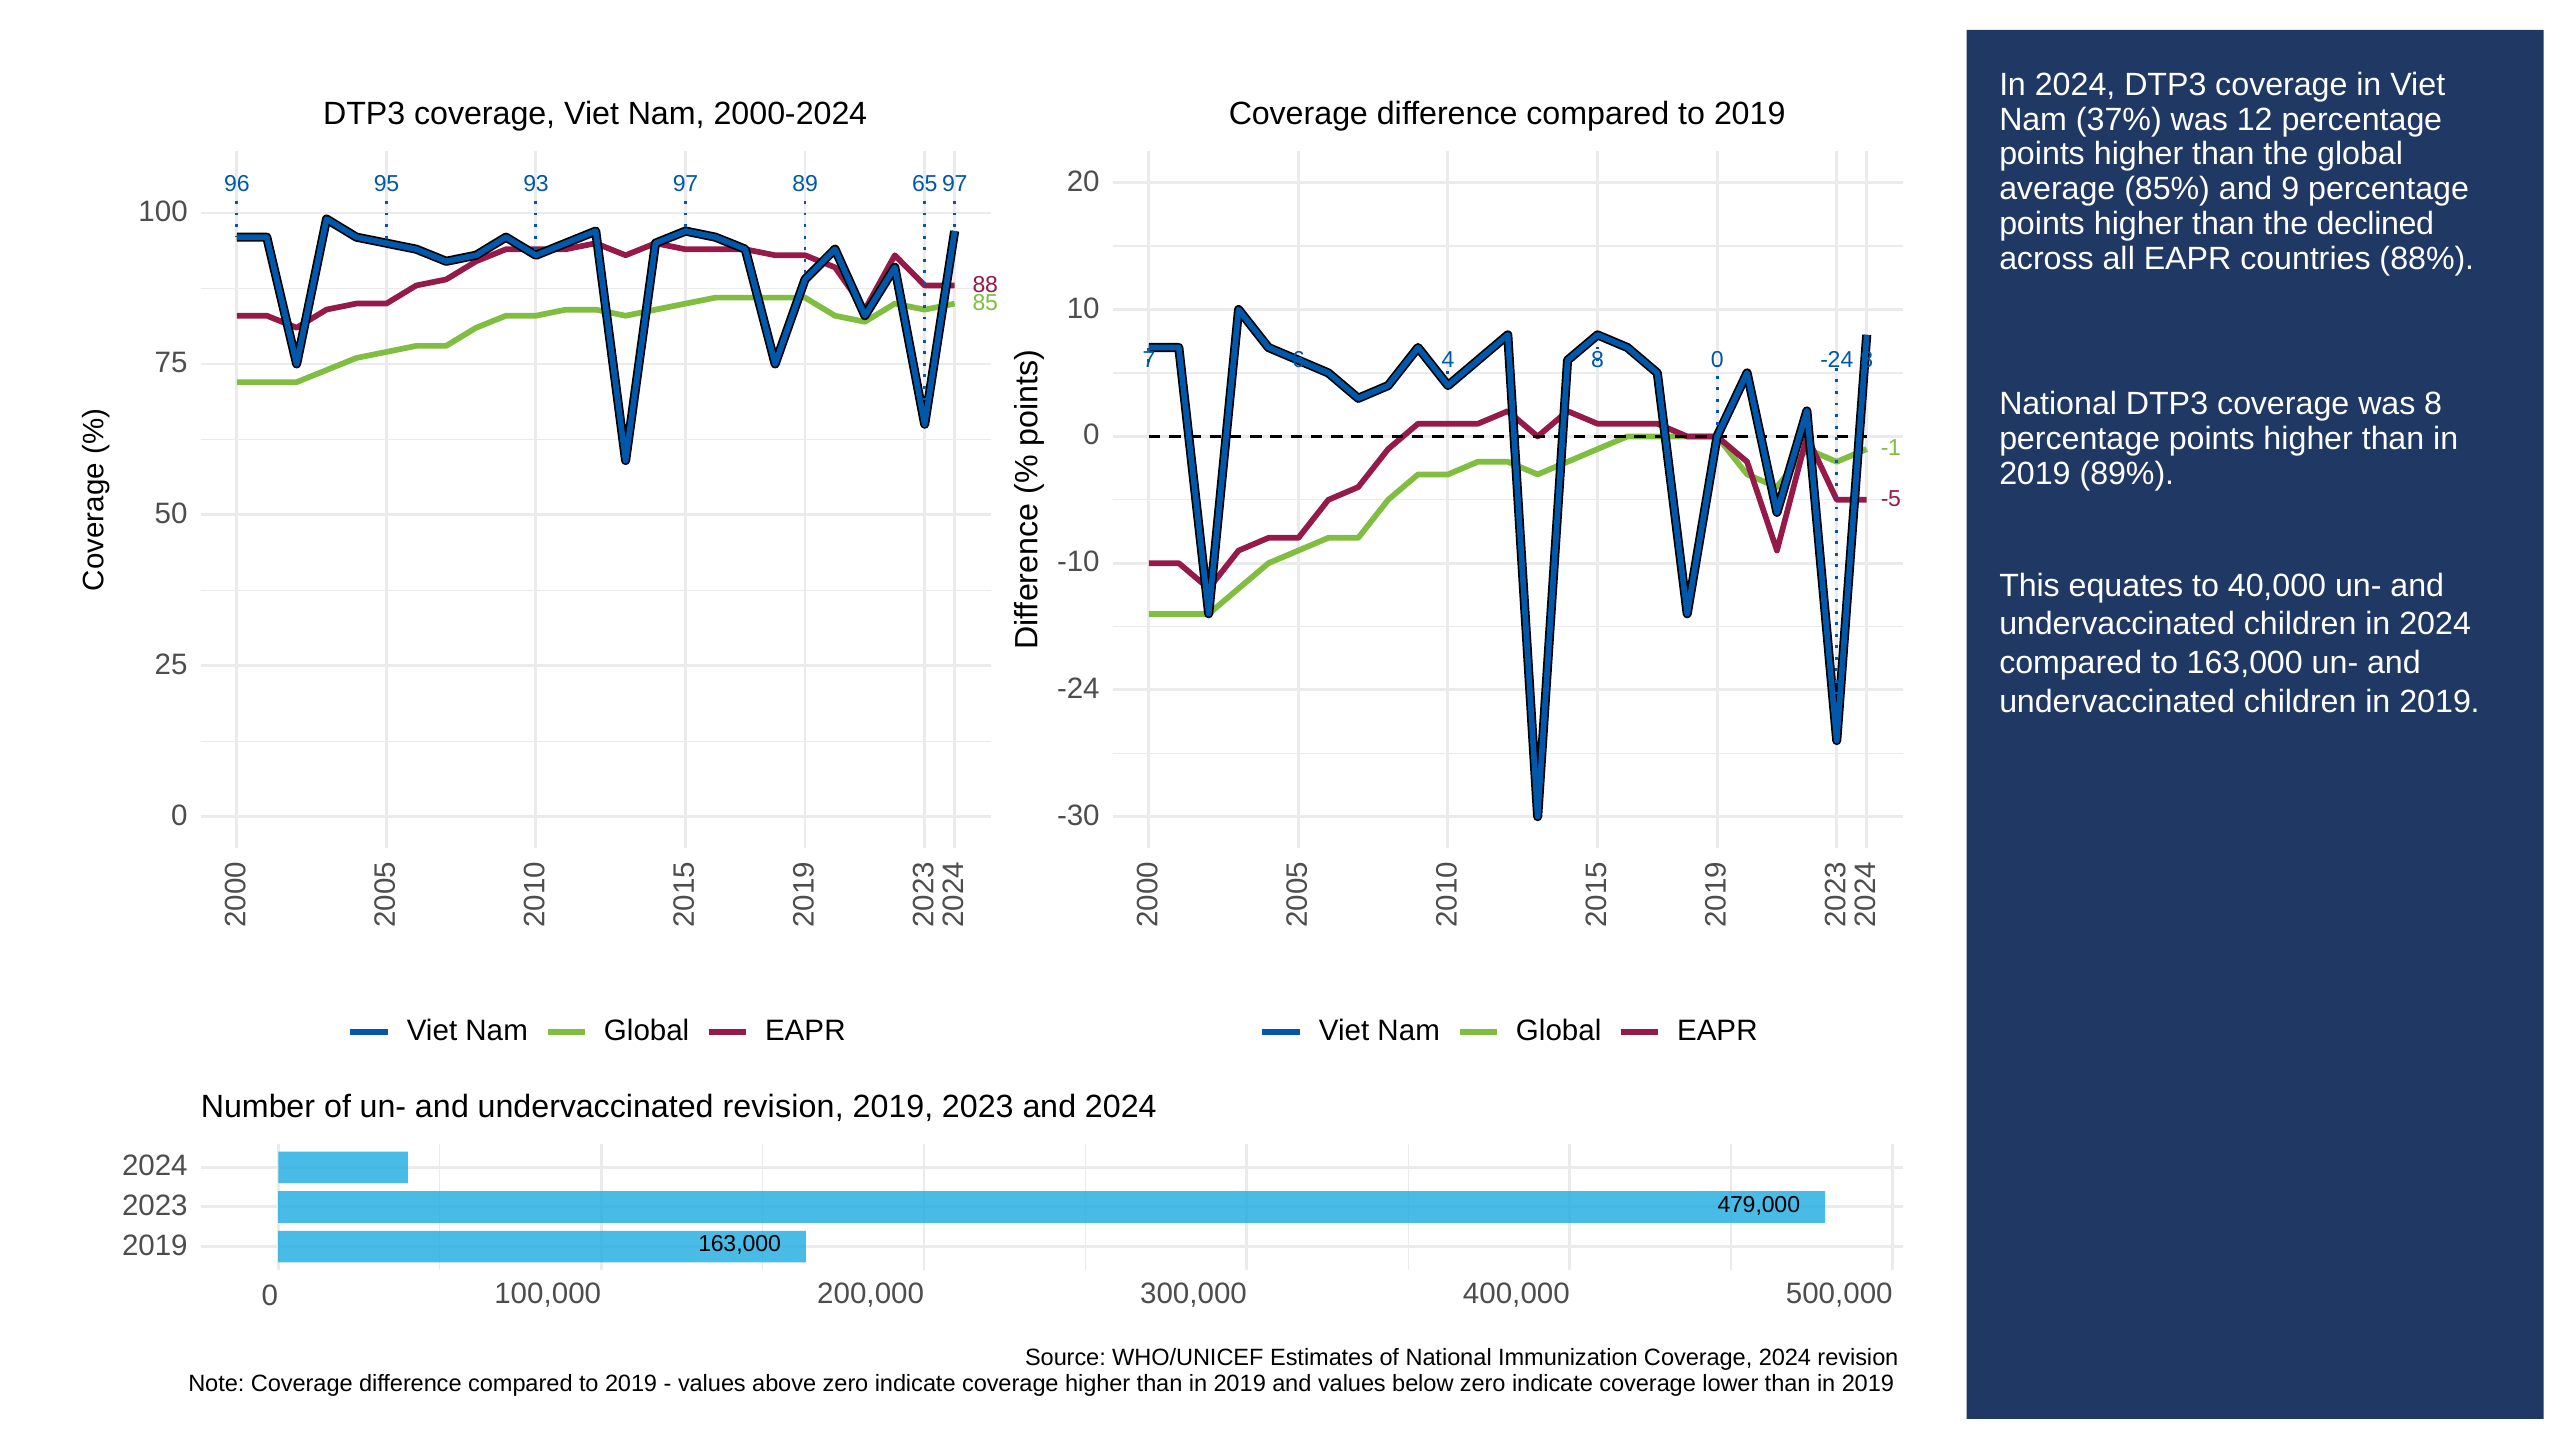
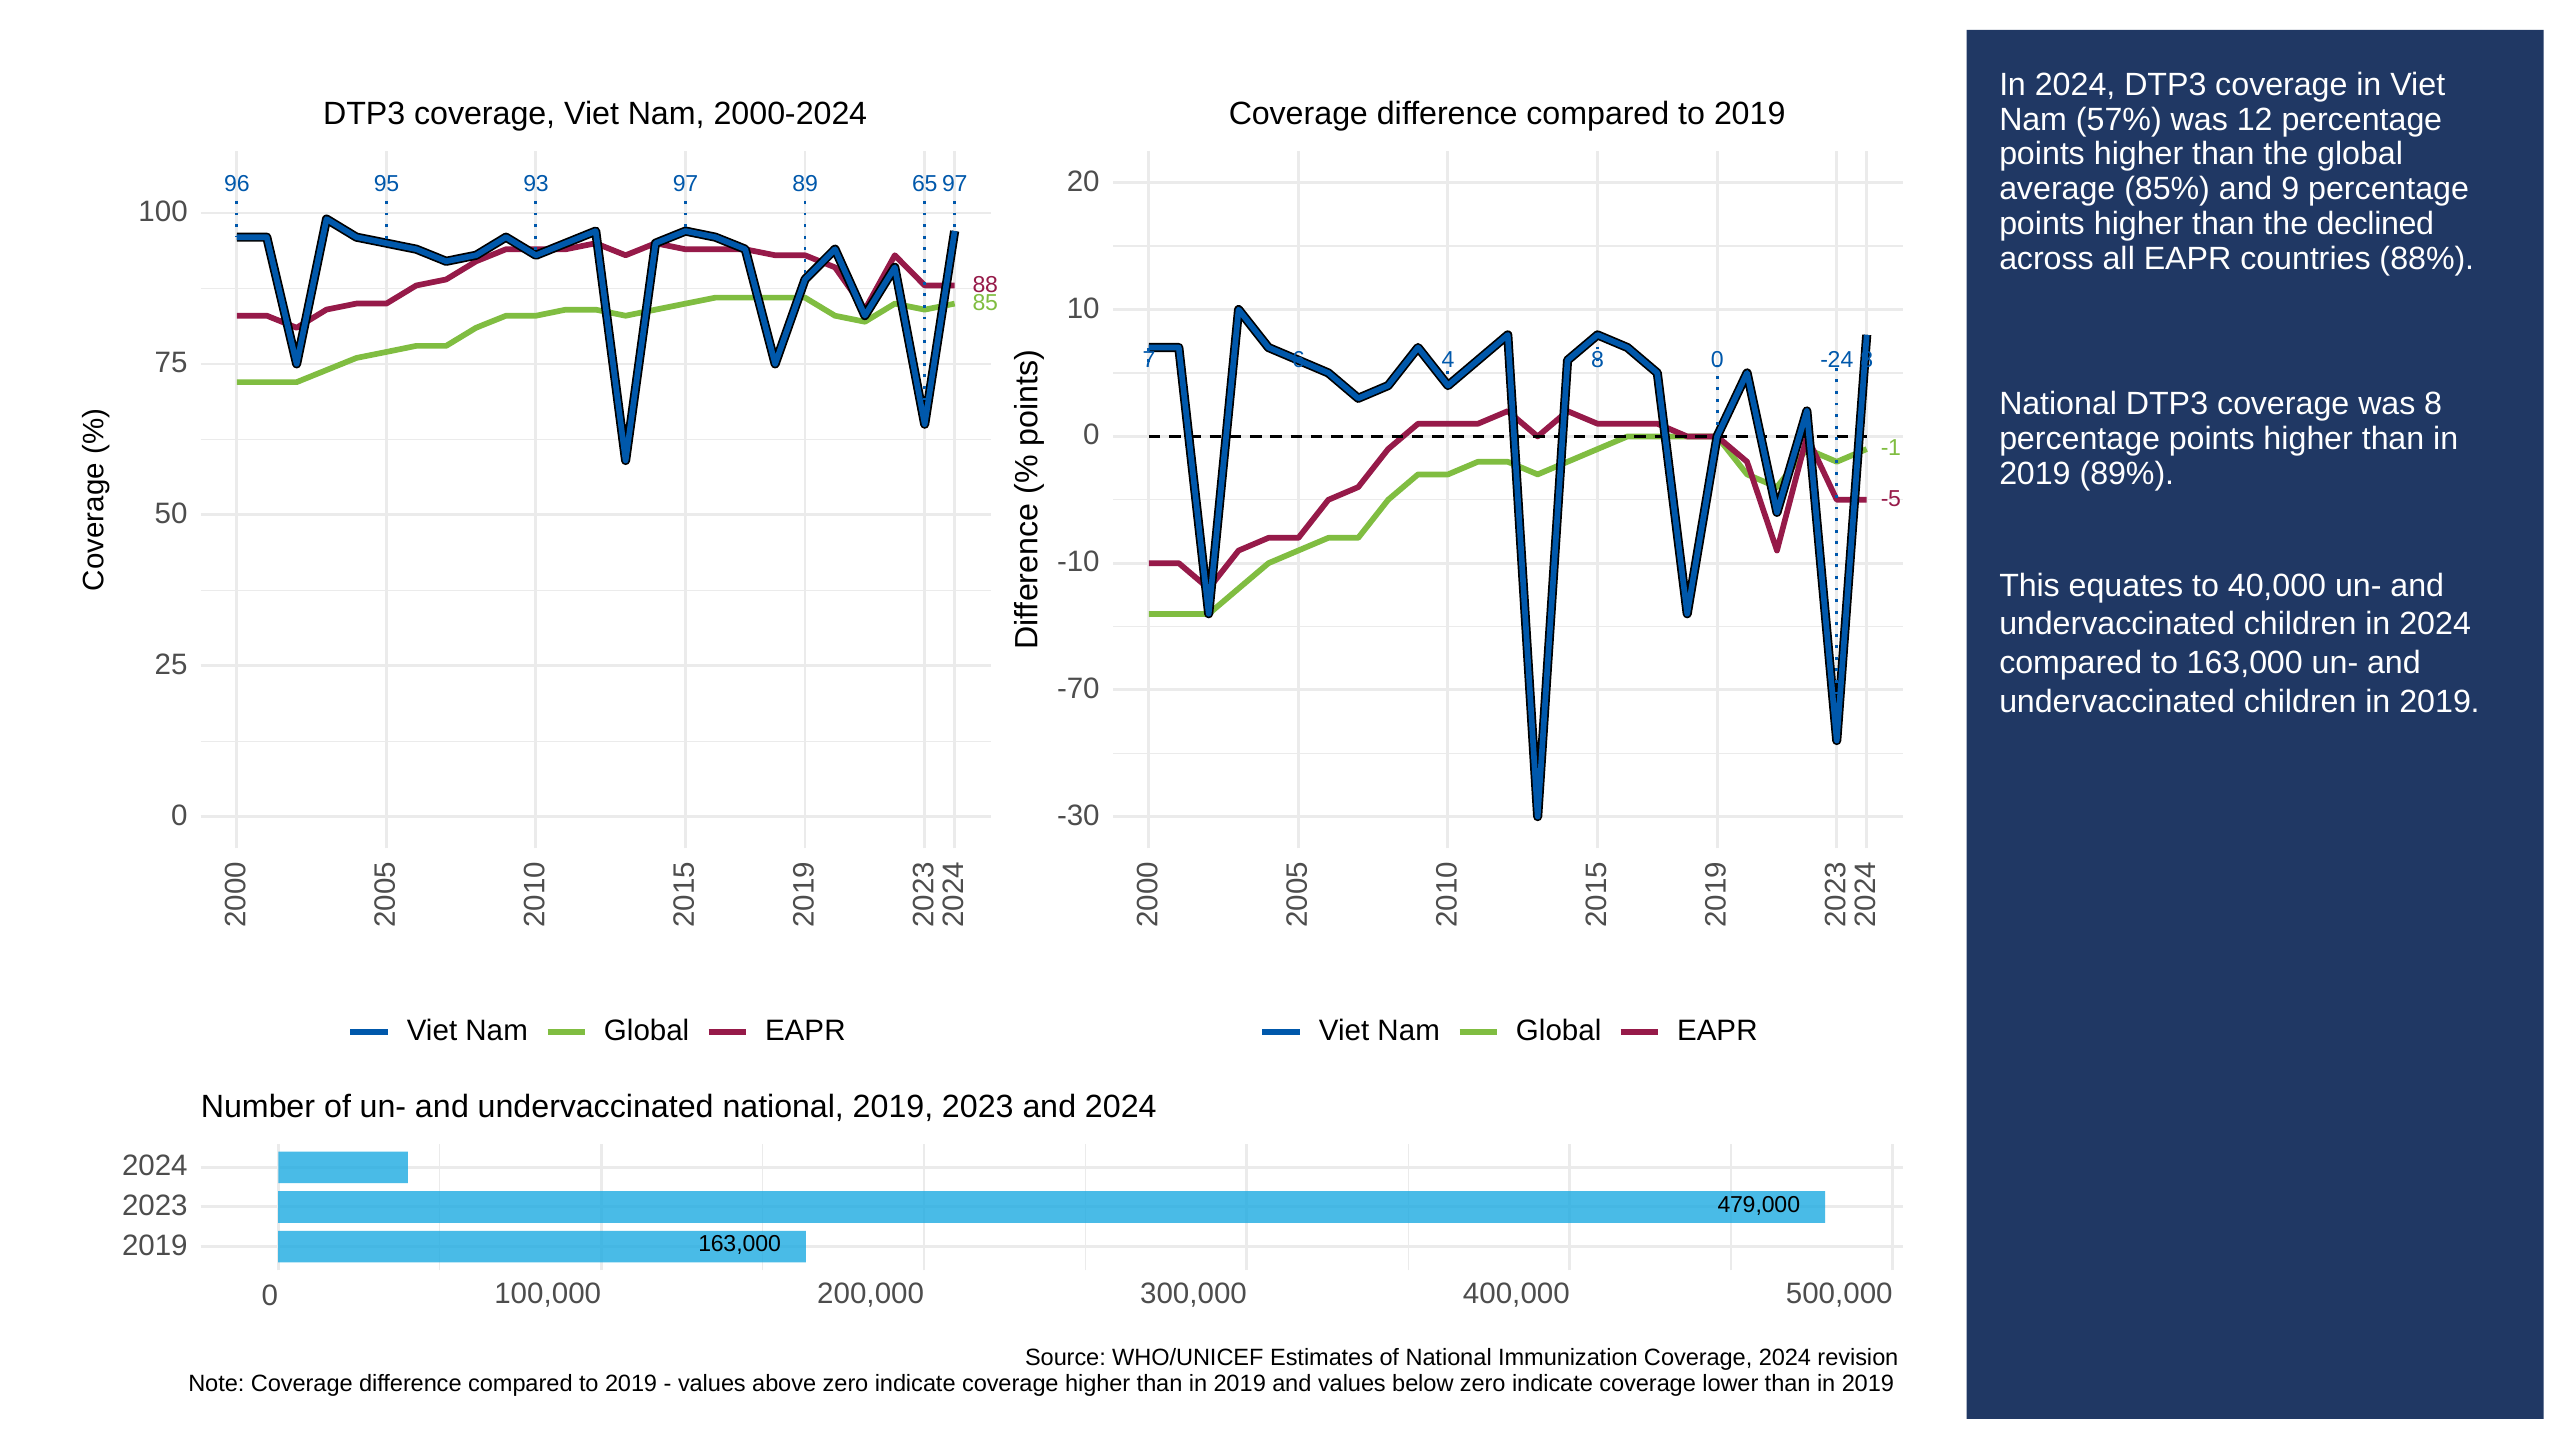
37%: 37% -> 57%
-24 at (1078, 689): -24 -> -70
undervaccinated revision: revision -> national
